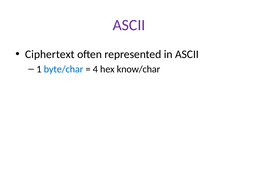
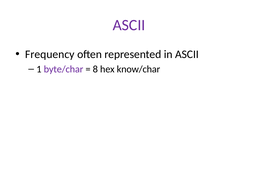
Ciphertext: Ciphertext -> Frequency
byte/char colour: blue -> purple
4: 4 -> 8
